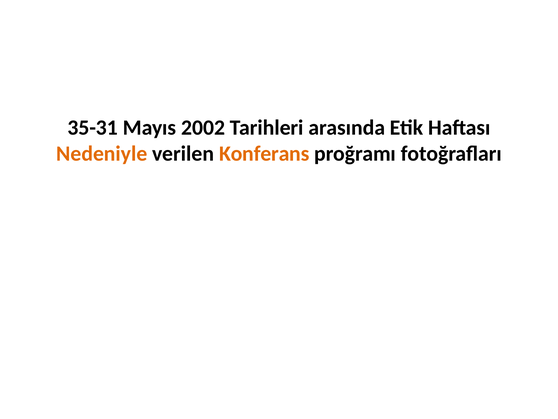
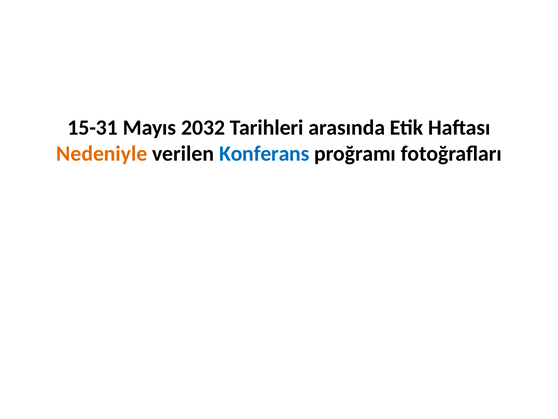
35-31: 35-31 -> 15-31
2002: 2002 -> 2032
Konferans colour: orange -> blue
